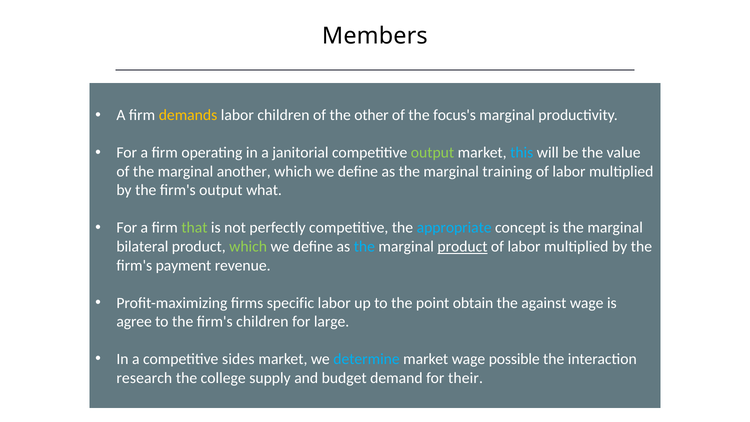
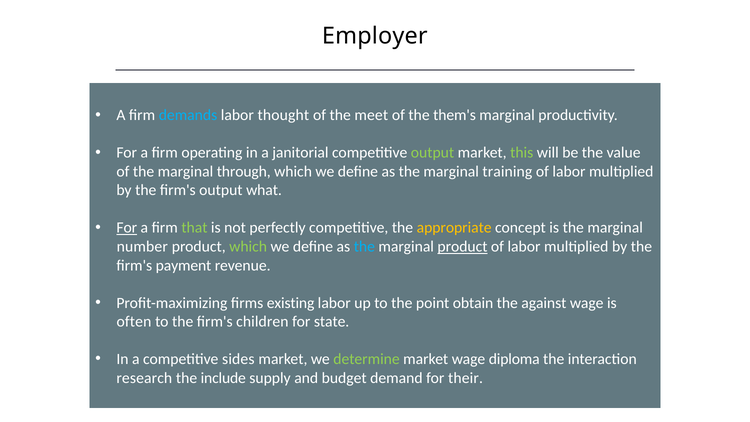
Members: Members -> Employer
demands colour: yellow -> light blue
labor children: children -> thought
other: other -> meet
focus's: focus's -> them's
this colour: light blue -> light green
another: another -> through
For at (127, 228) underline: none -> present
appropriate colour: light blue -> yellow
bilateral: bilateral -> number
specific: specific -> existing
agree: agree -> often
large: large -> state
determine colour: light blue -> light green
possible: possible -> diploma
college: college -> include
